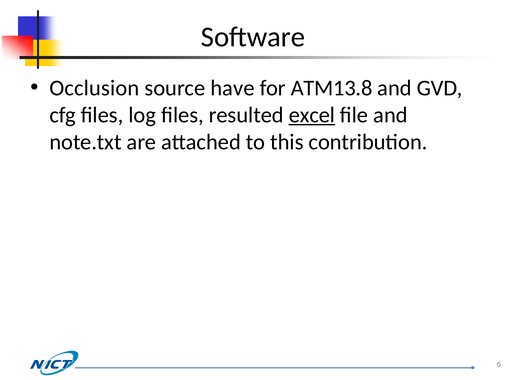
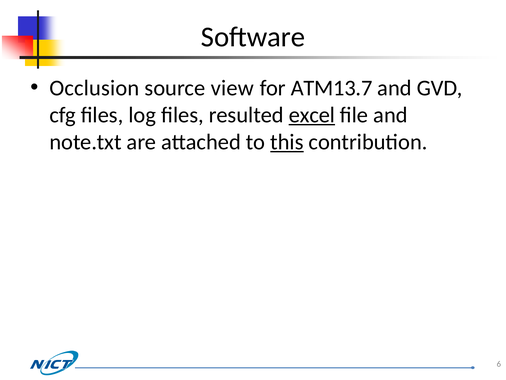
have: have -> view
ATM13.8: ATM13.8 -> ATM13.7
this underline: none -> present
